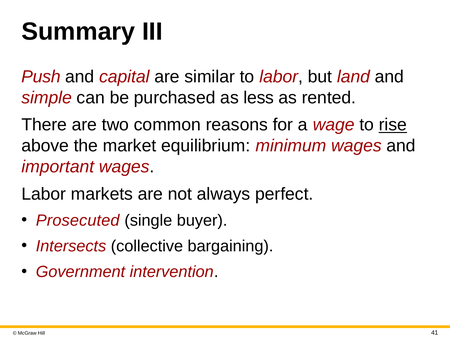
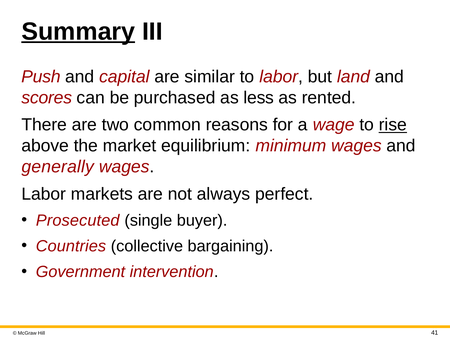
Summary underline: none -> present
simple: simple -> scores
important: important -> generally
Intersects: Intersects -> Countries
